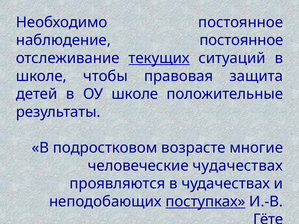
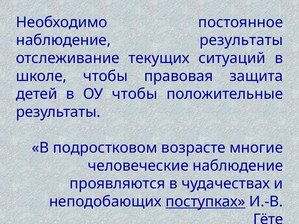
наблюдение постоянное: постоянное -> результаты
текущих underline: present -> none
ОУ школе: школе -> чтобы
человеческие чудачествах: чудачествах -> наблюдение
